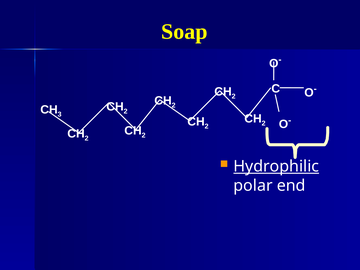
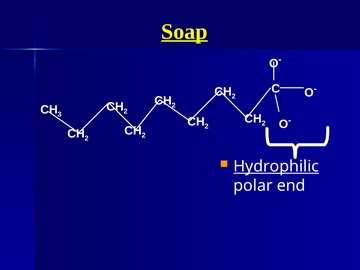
Soap underline: none -> present
